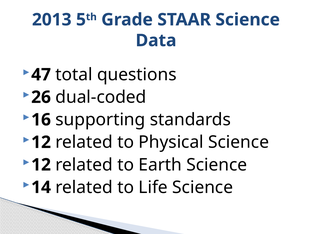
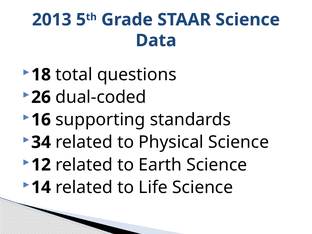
47: 47 -> 18
12 at (41, 142): 12 -> 34
